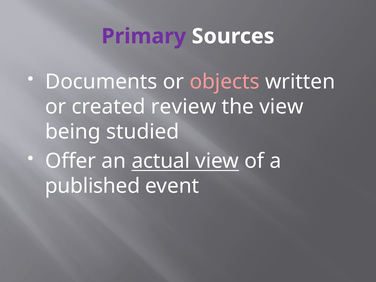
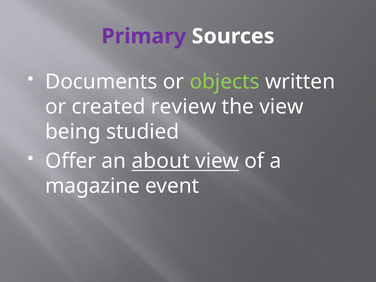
objects colour: pink -> light green
actual: actual -> about
published: published -> magazine
